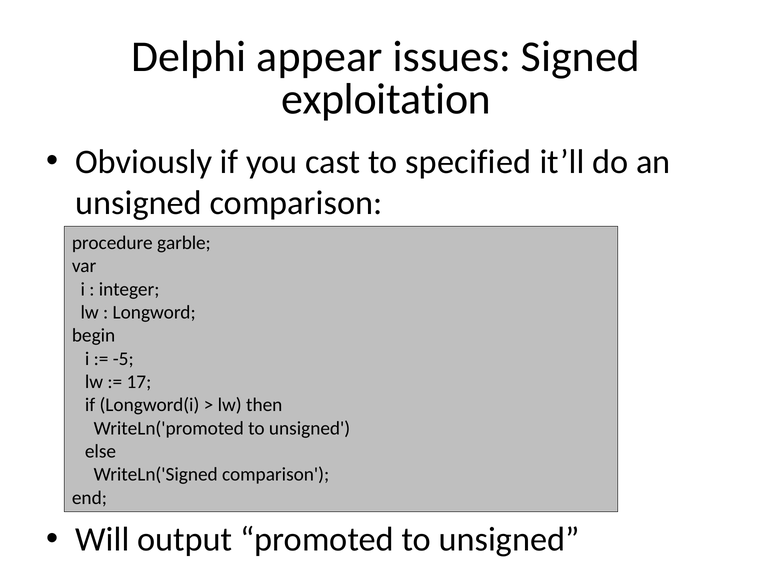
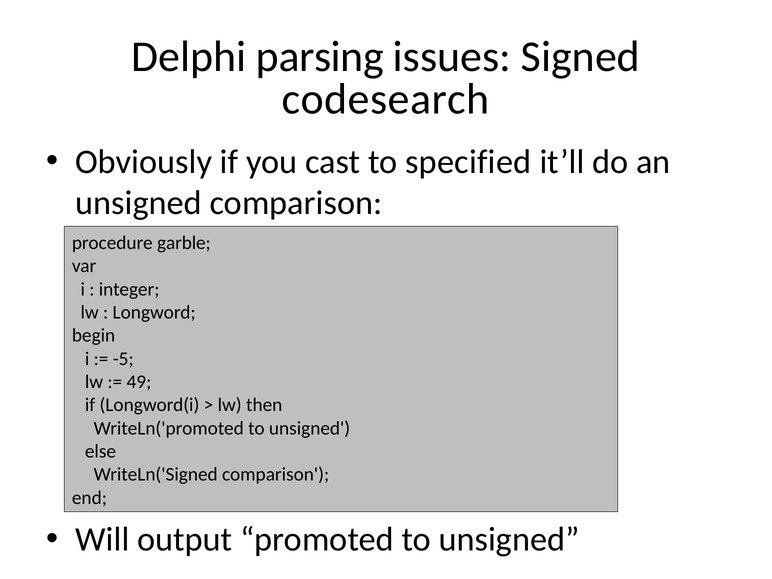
appear: appear -> parsing
exploitation: exploitation -> codesearch
17: 17 -> 49
